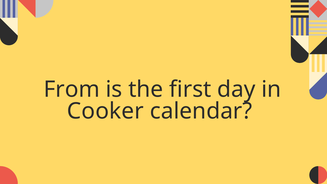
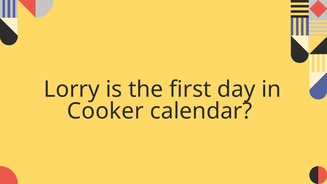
From: From -> Lorry
